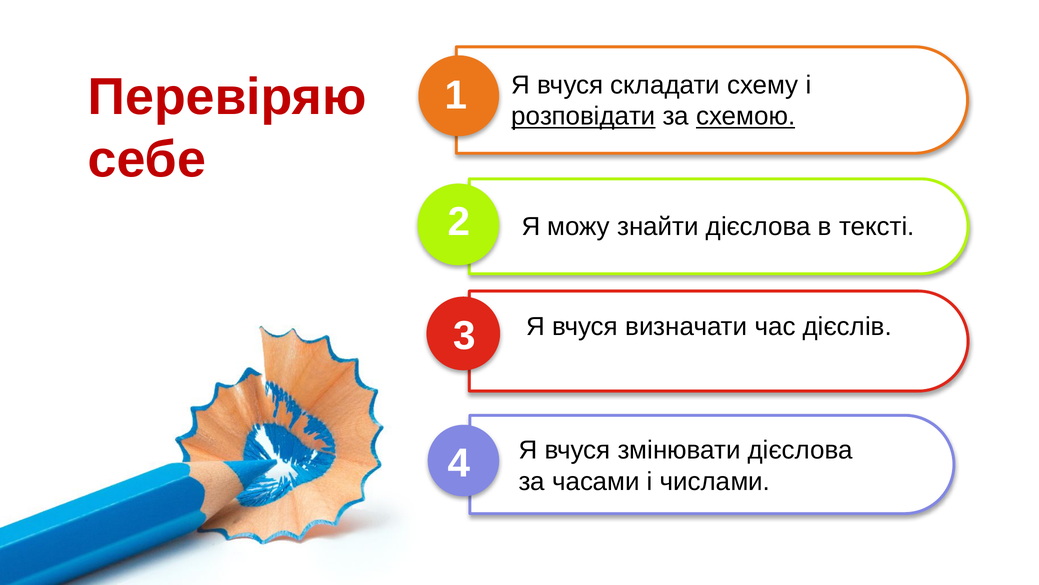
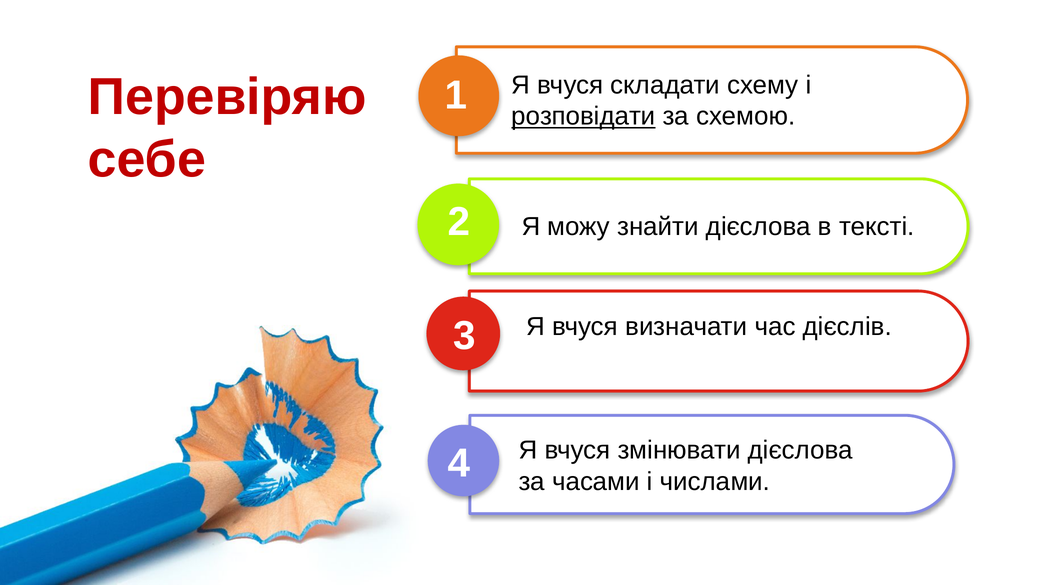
схемою underline: present -> none
